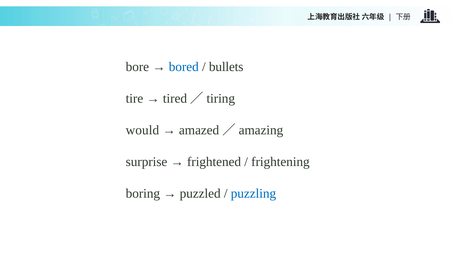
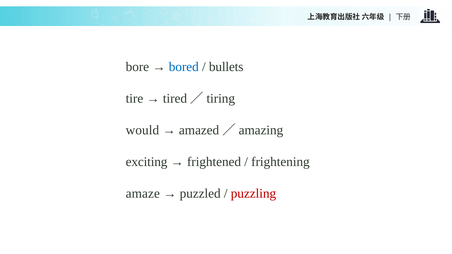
surprise: surprise -> exciting
boring: boring -> amaze
puzzling colour: blue -> red
